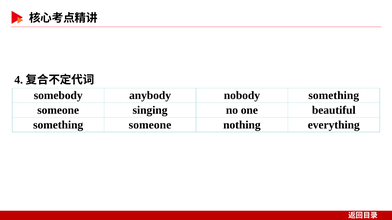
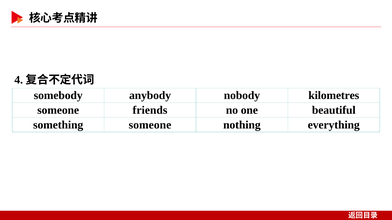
nobody something: something -> kilometres
singing: singing -> friends
